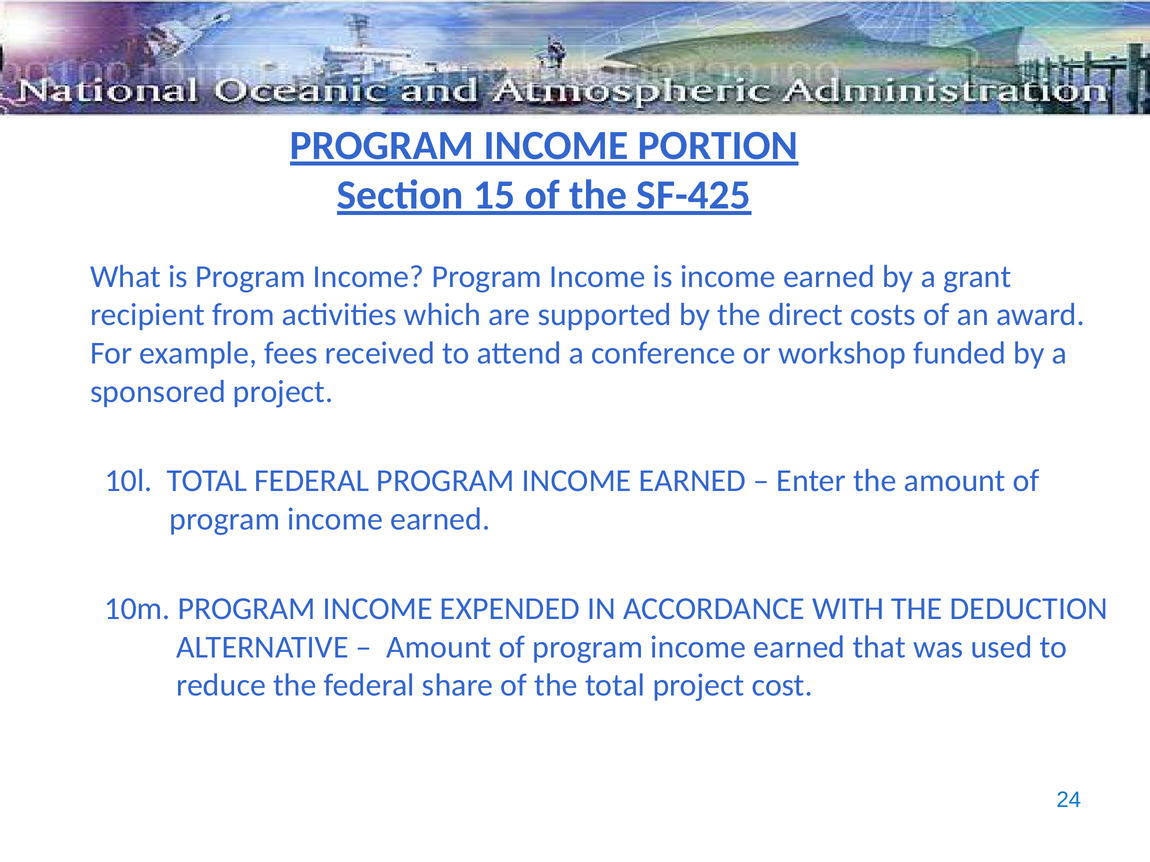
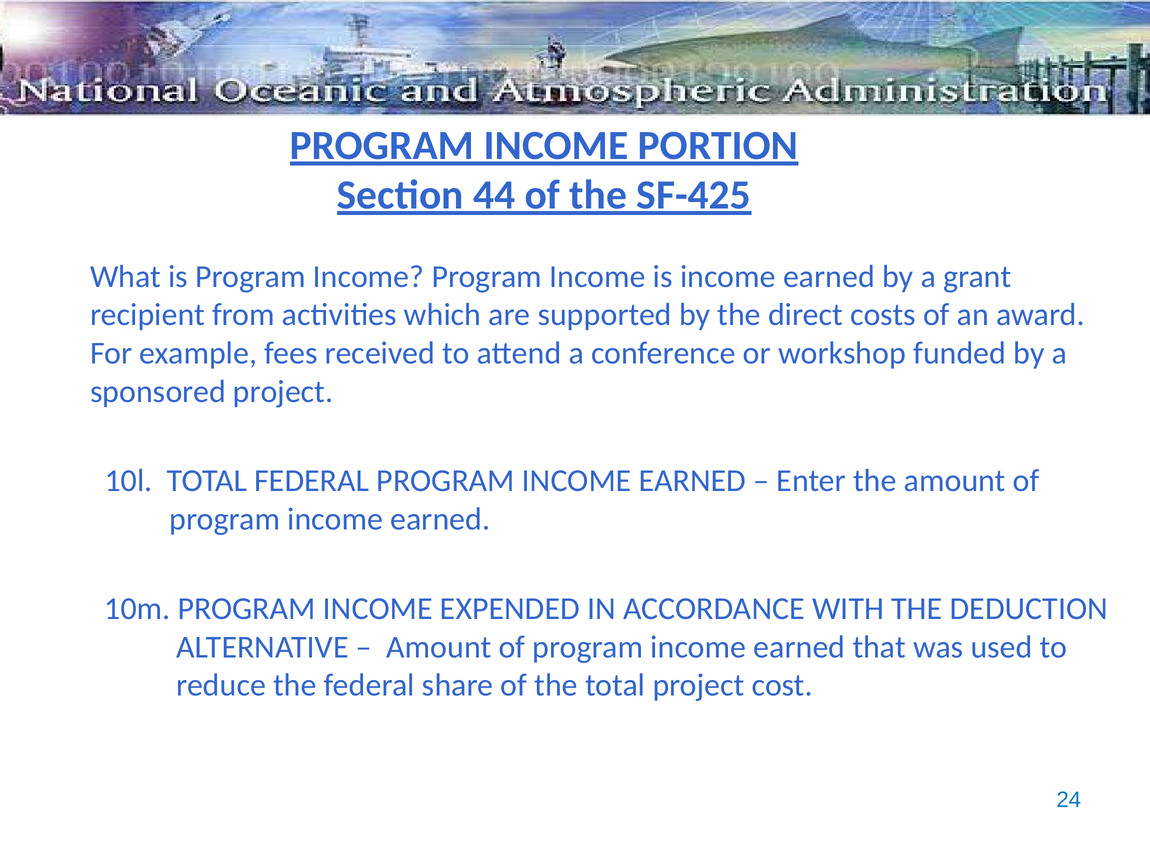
15: 15 -> 44
